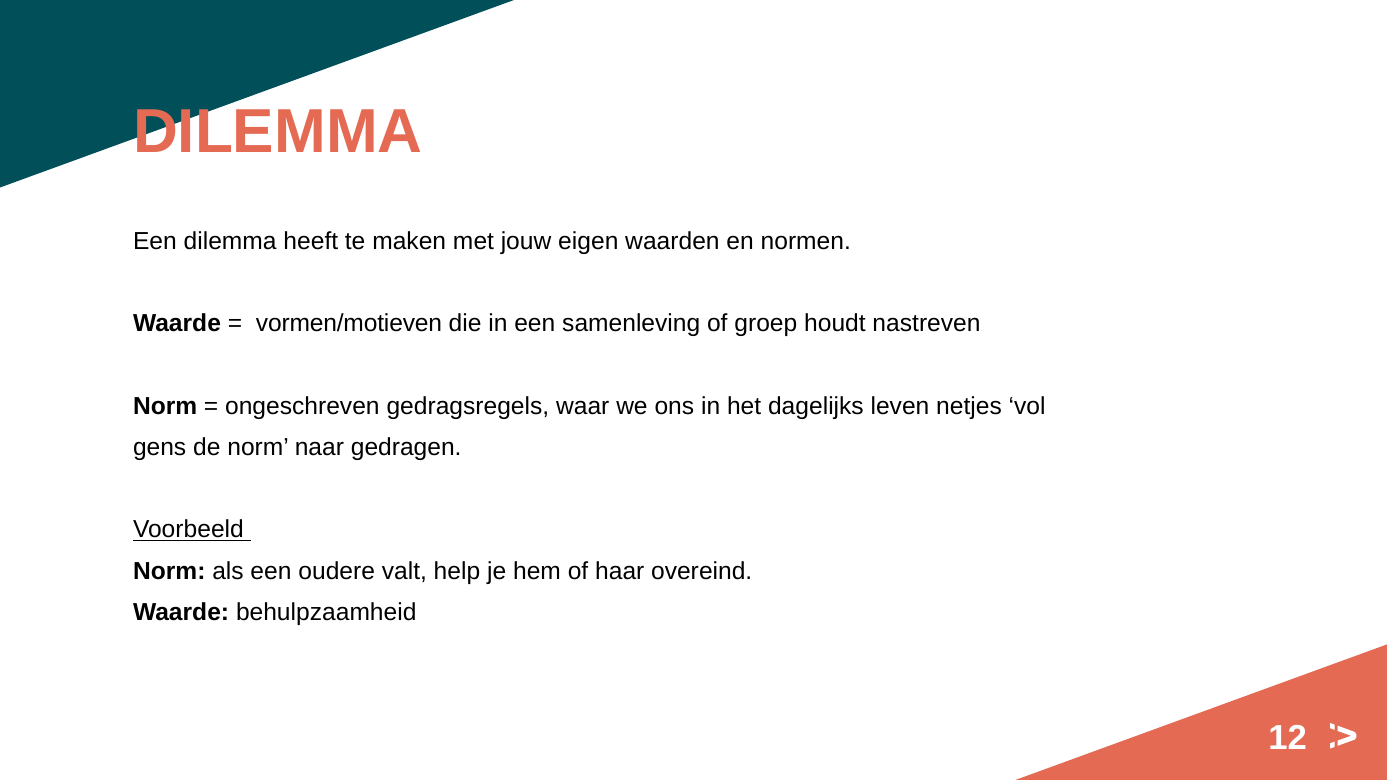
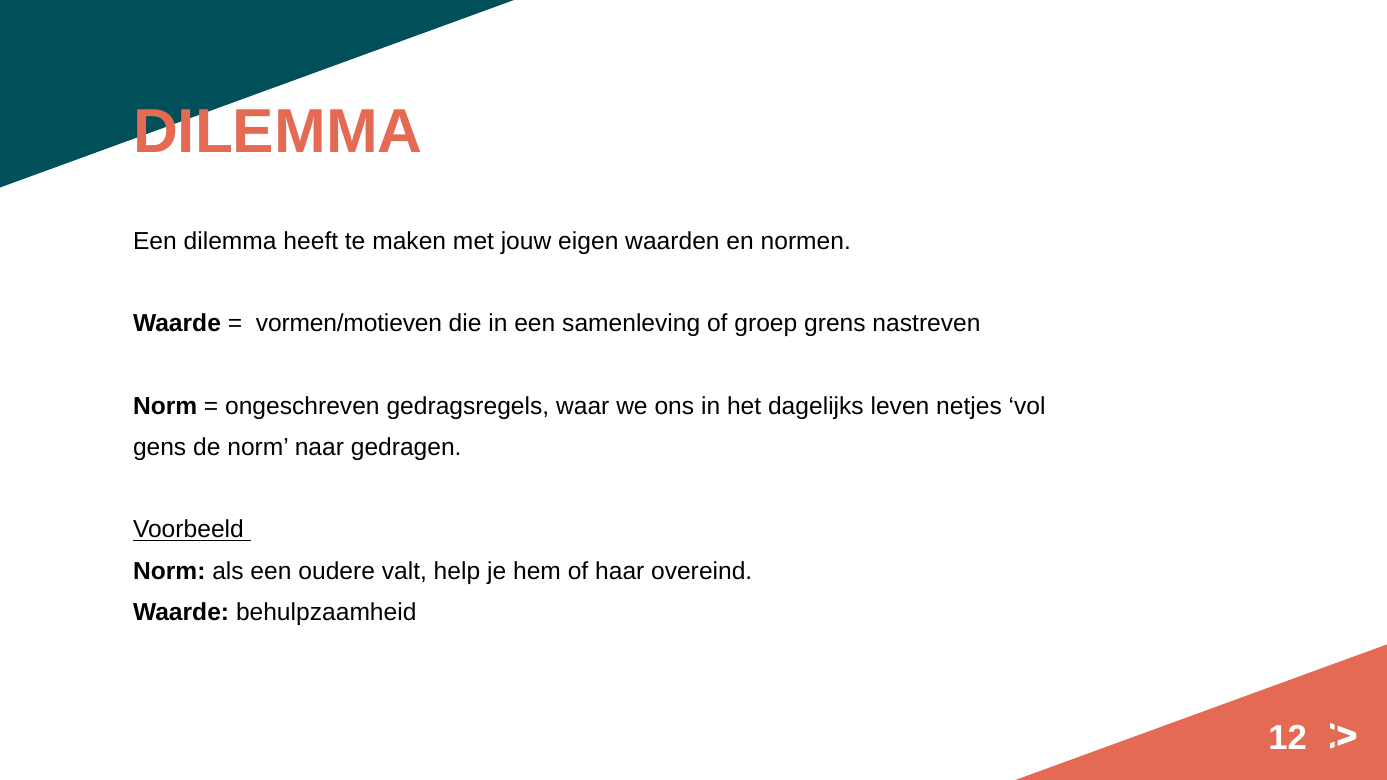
houdt: houdt -> grens
